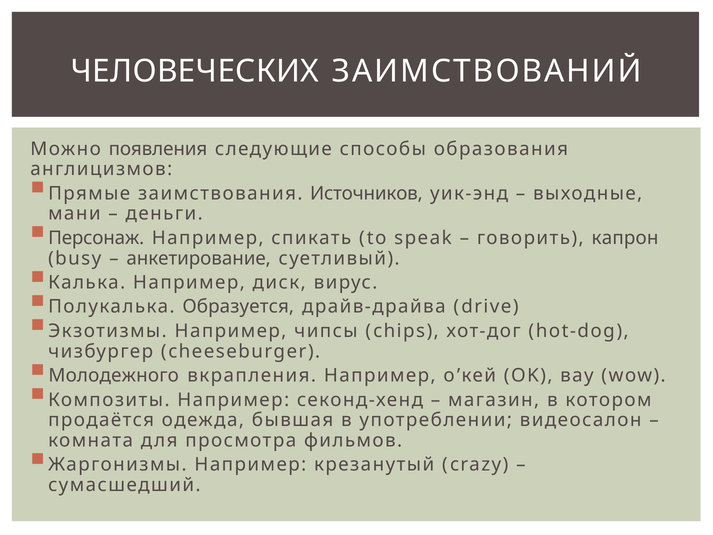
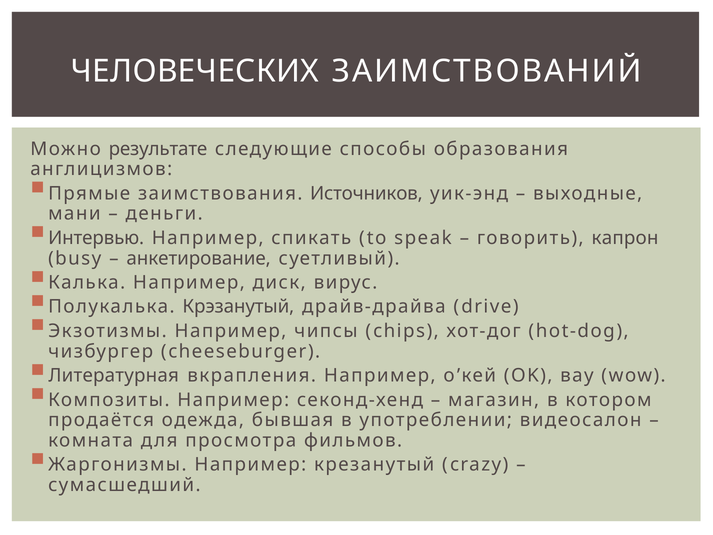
появления: появления -> результате
Персонаж: Персонаж -> Интервью
Образуется: Образуется -> Крэзанутый
Молодежного: Молодежного -> Литературная
